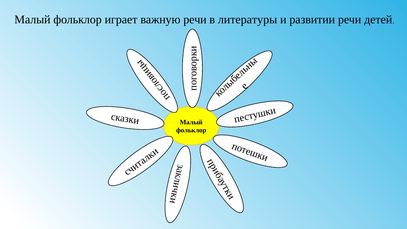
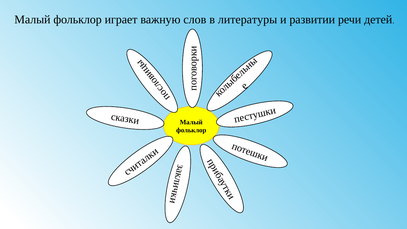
важную речи: речи -> слов
